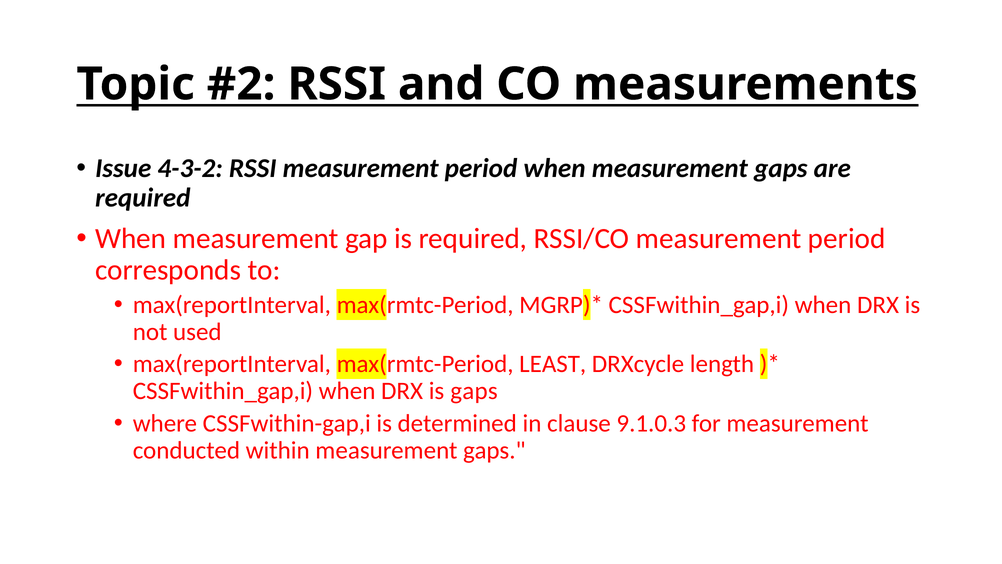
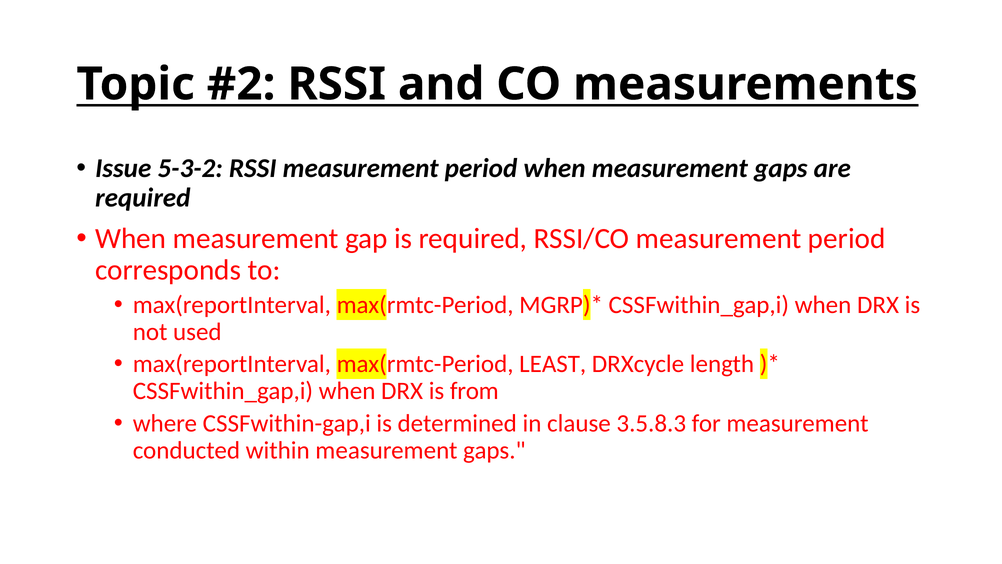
4-3-2: 4-3-2 -> 5-3-2
is gaps: gaps -> from
9.1.0.3: 9.1.0.3 -> 3.5.8.3
